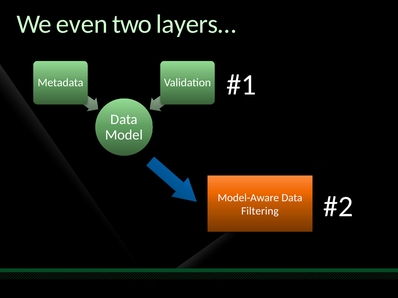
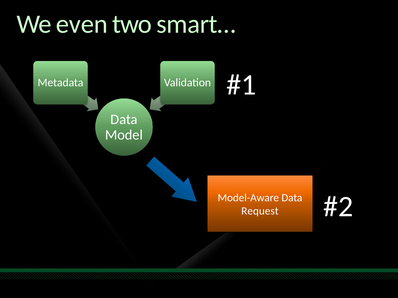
layers…: layers… -> smart…
Filtering: Filtering -> Request
